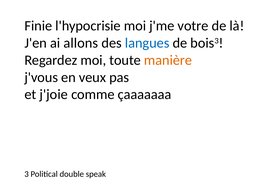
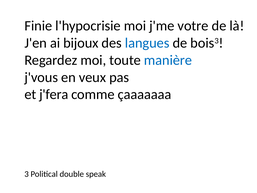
allons: allons -> bijoux
manière colour: orange -> blue
j'joie: j'joie -> j'fera
